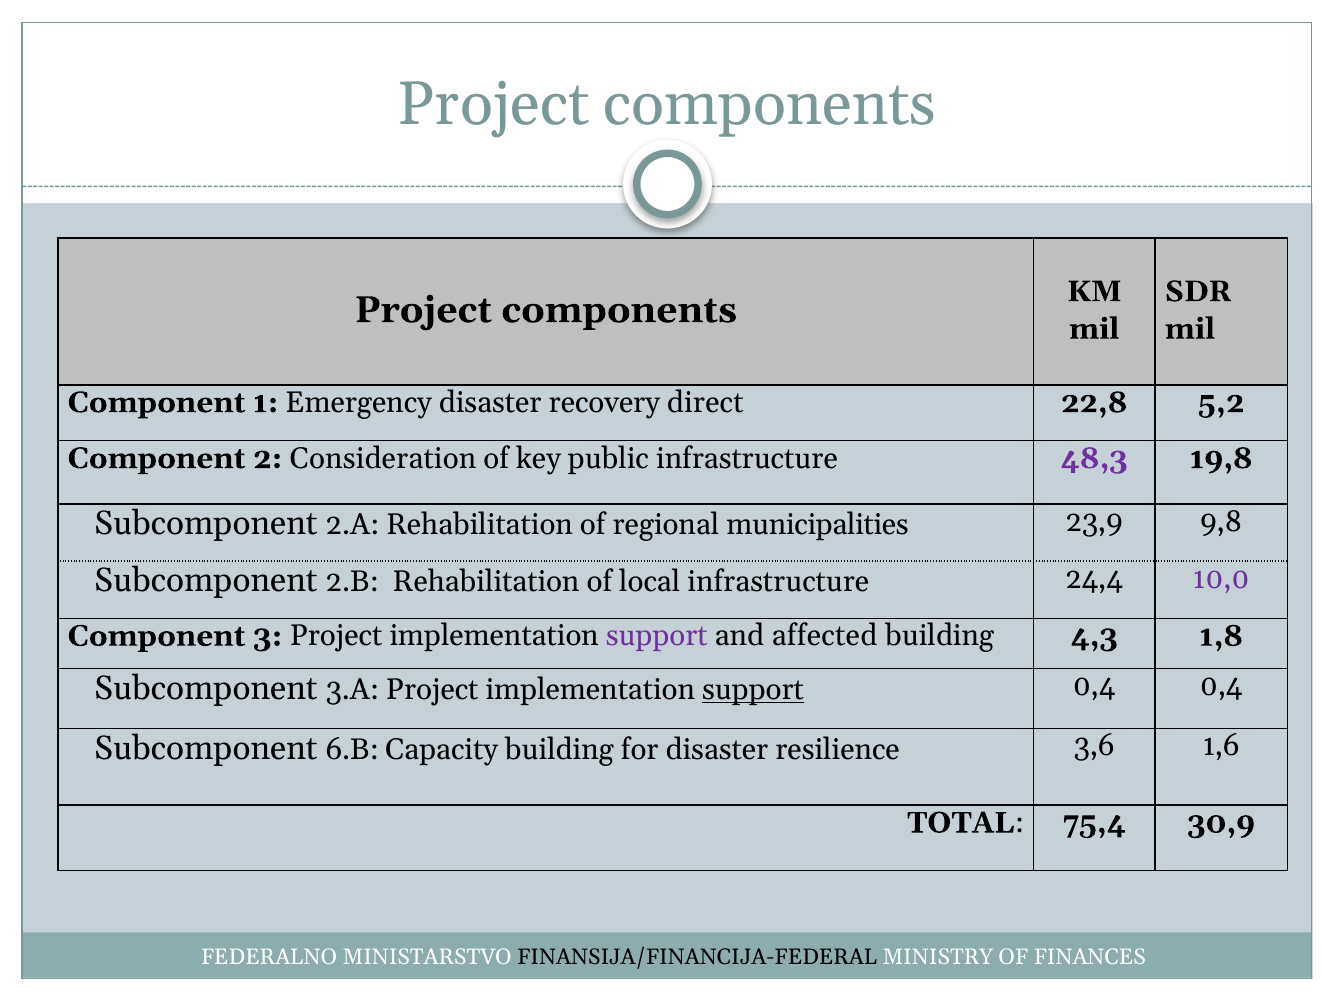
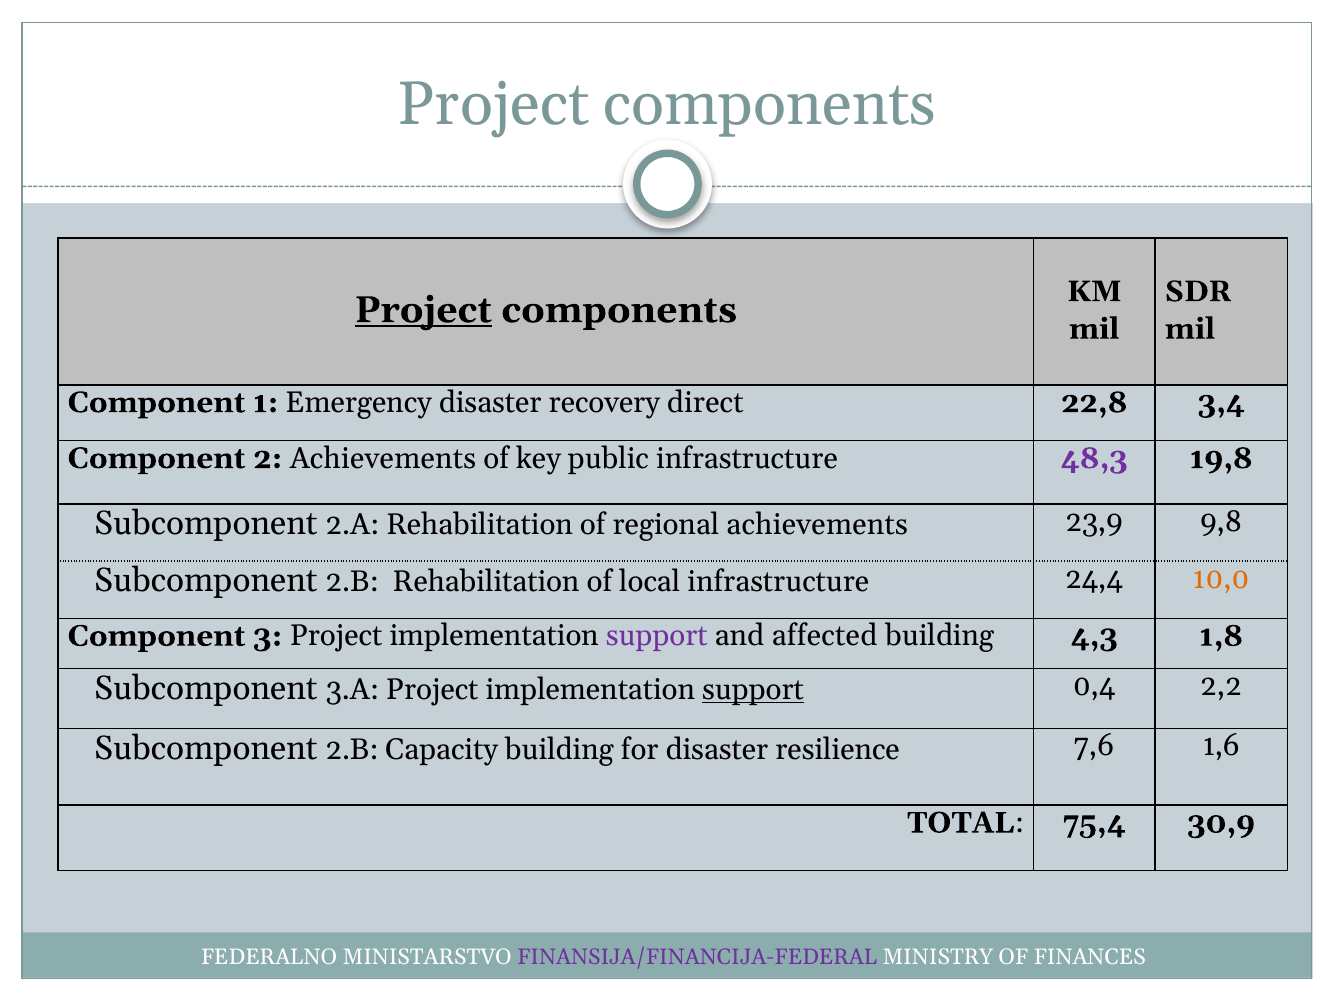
Project at (423, 310) underline: none -> present
5,2: 5,2 -> 3,4
2 Consideration: Consideration -> Achievements
regional municipalities: municipalities -> achievements
10,0 colour: purple -> orange
0,4 0,4: 0,4 -> 2,2
6.B at (352, 750): 6.B -> 2.B
3,6: 3,6 -> 7,6
FINANSIJA/FINANCIJA-FEDERAL colour: black -> purple
